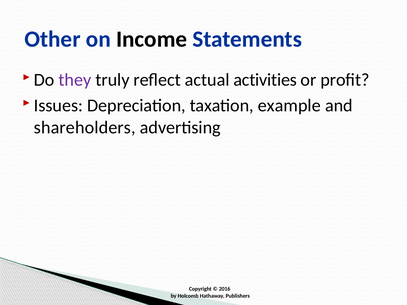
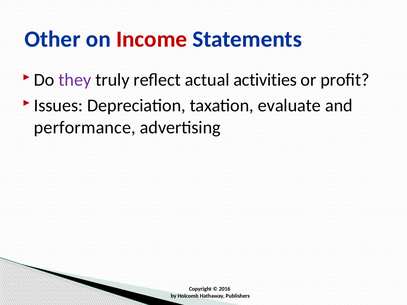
Income colour: black -> red
example: example -> evaluate
shareholders: shareholders -> performance
